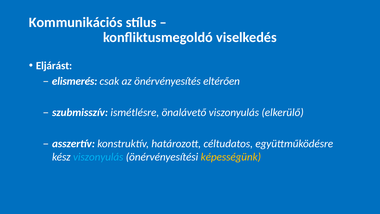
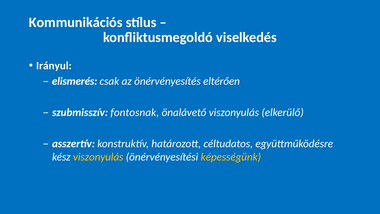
Eljárást: Eljárást -> Irányul
ismétlésre: ismétlésre -> fontosnak
viszonyulás at (98, 157) colour: light blue -> yellow
